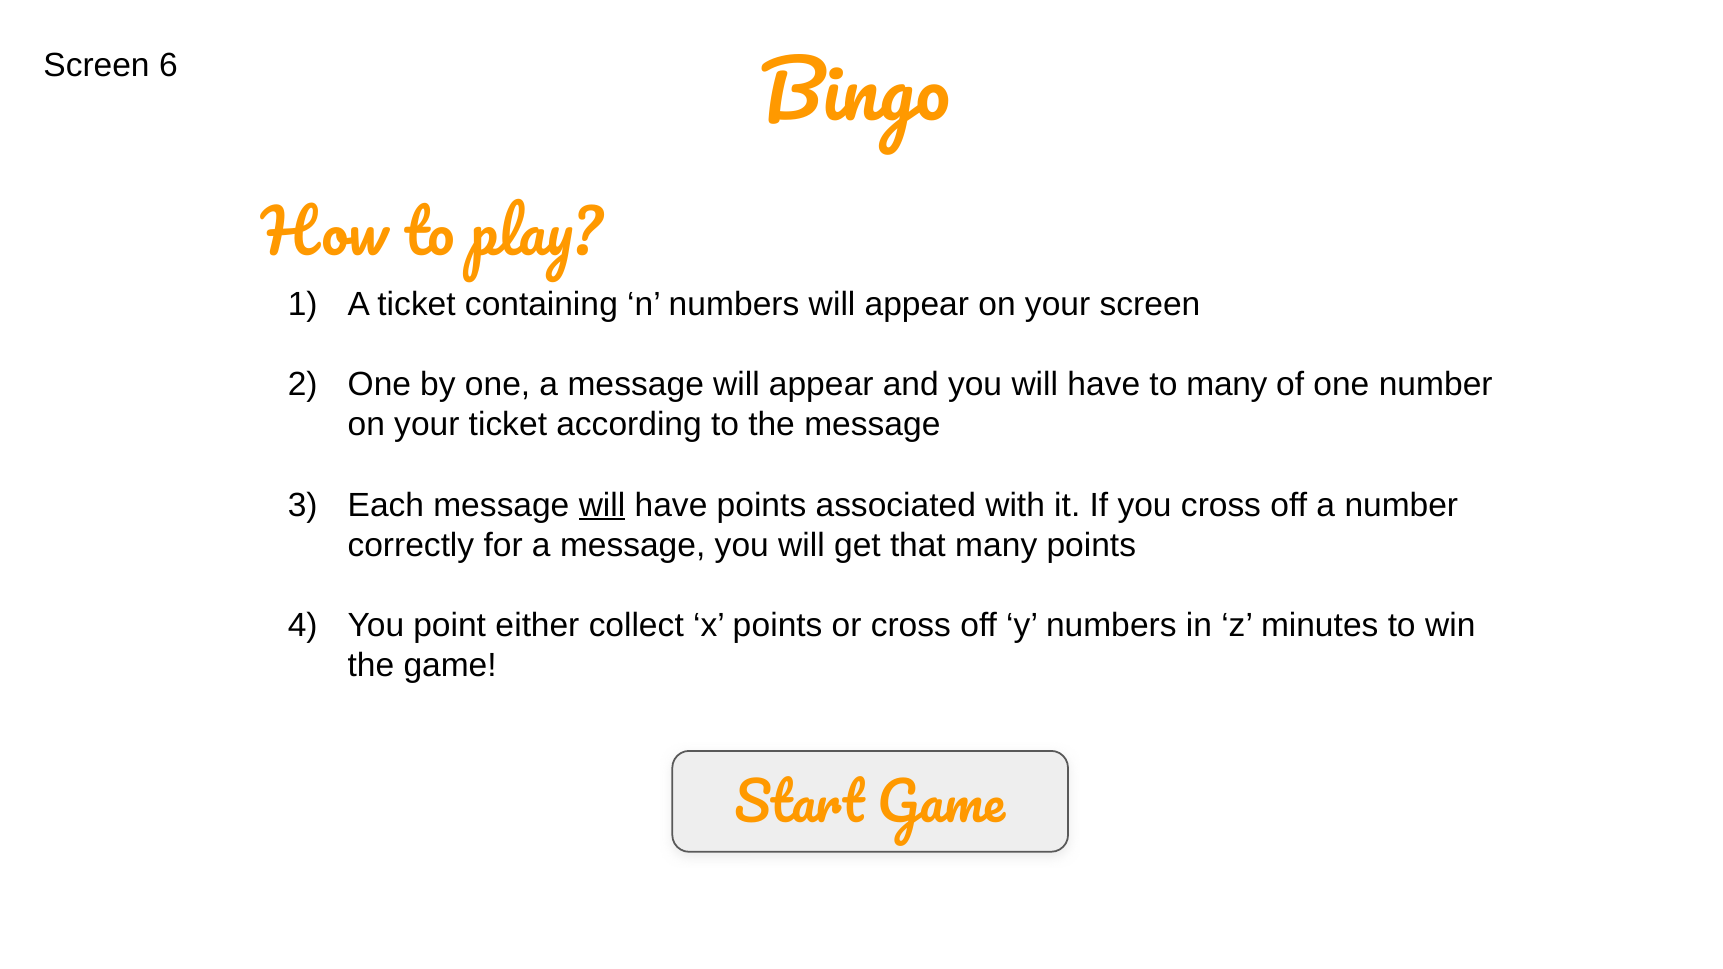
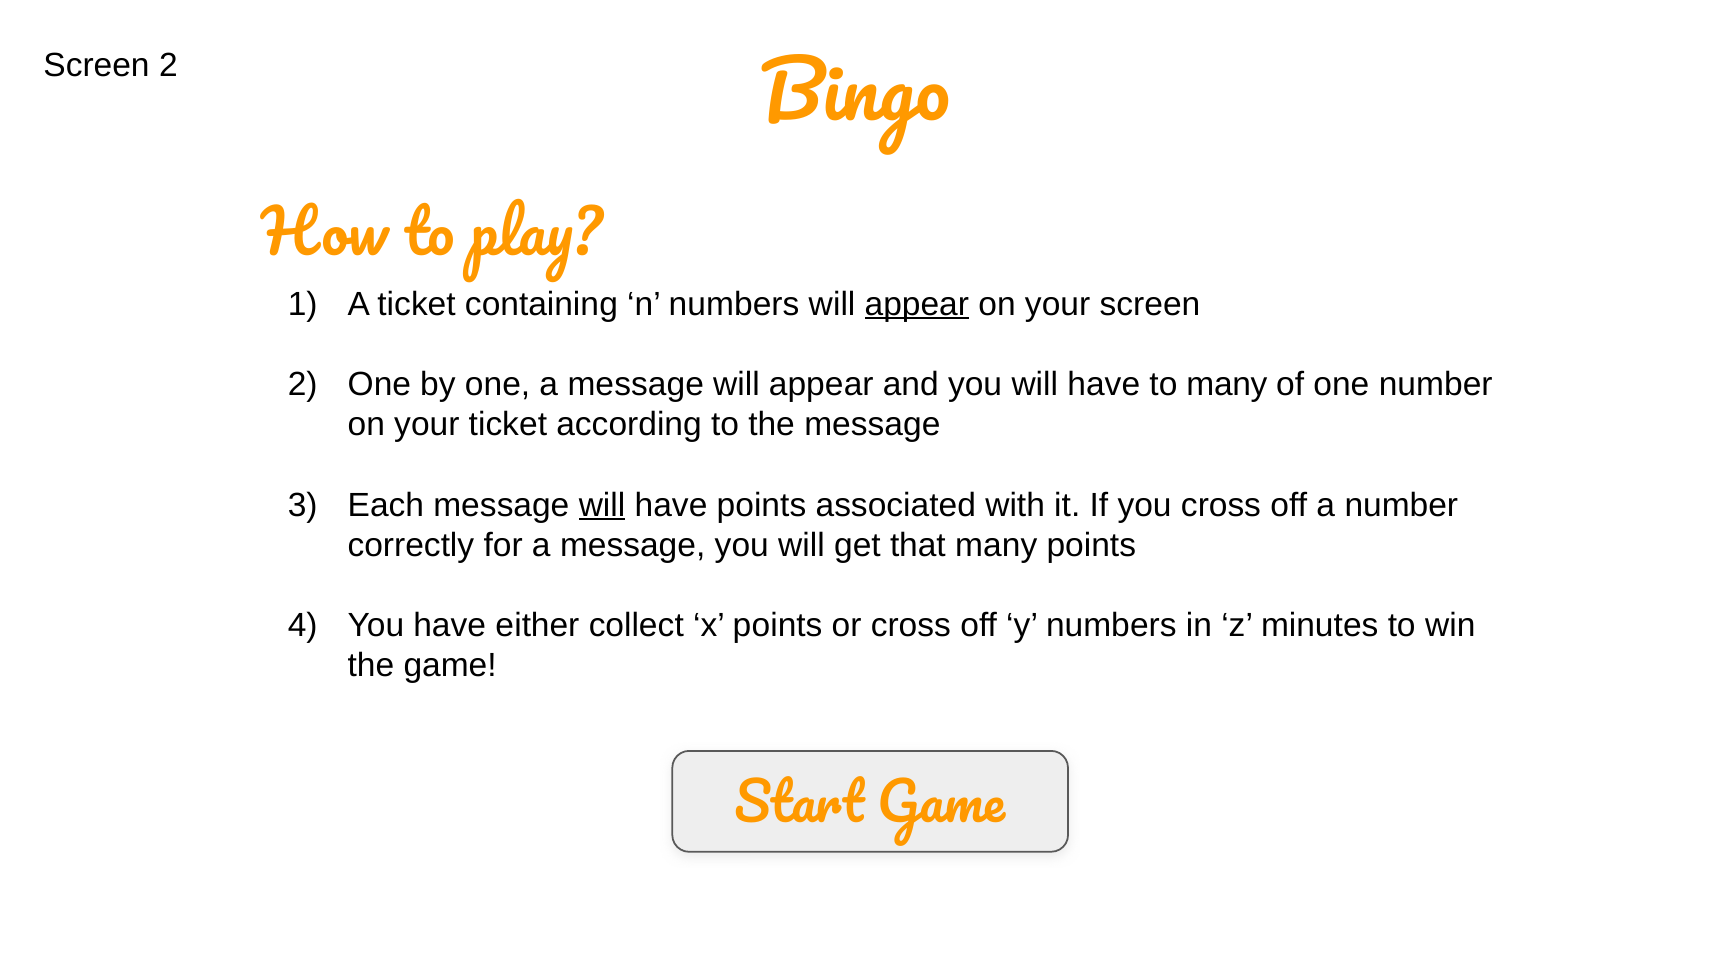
6 at (168, 66): 6 -> 2
appear at (917, 304) underline: none -> present
You point: point -> have
